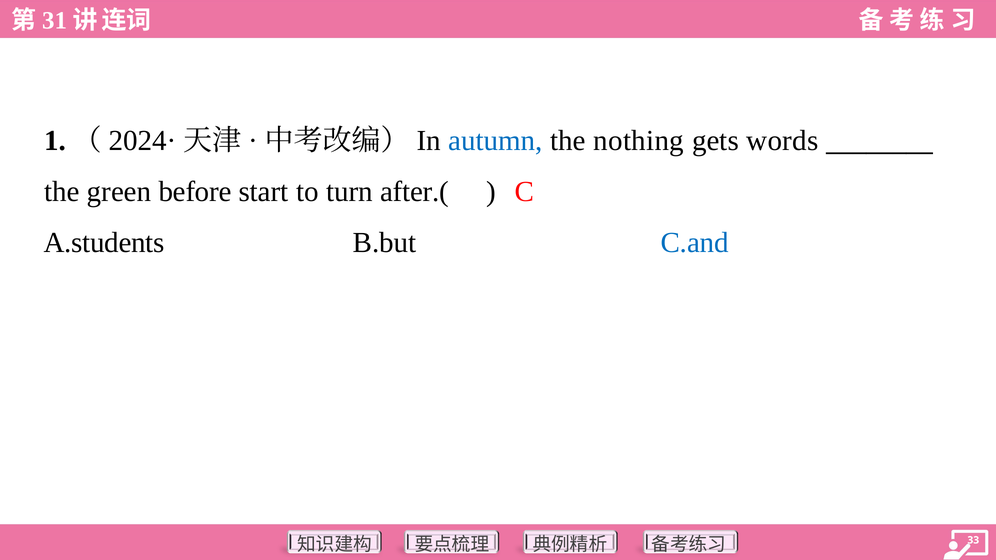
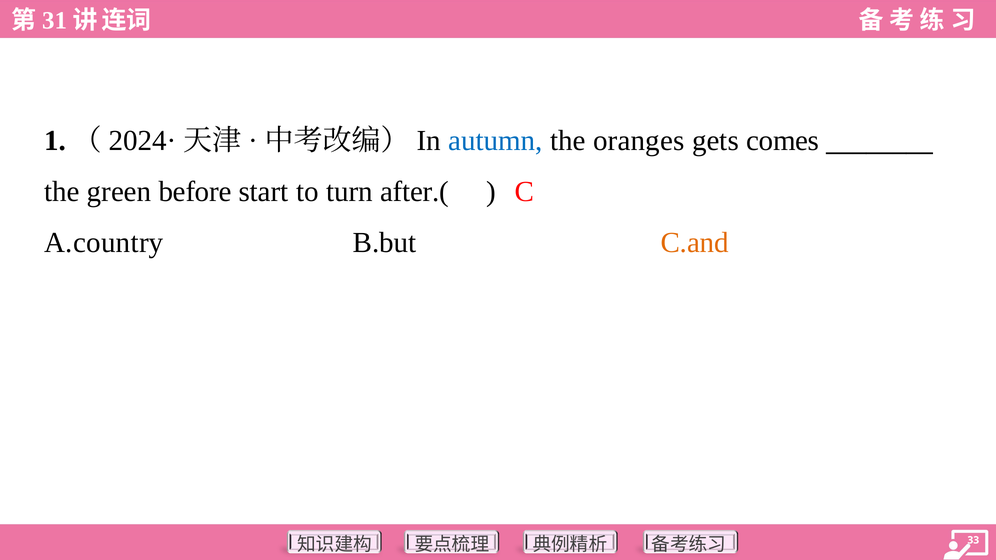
nothing: nothing -> oranges
words: words -> comes
A.students: A.students -> A.country
C.and colour: blue -> orange
